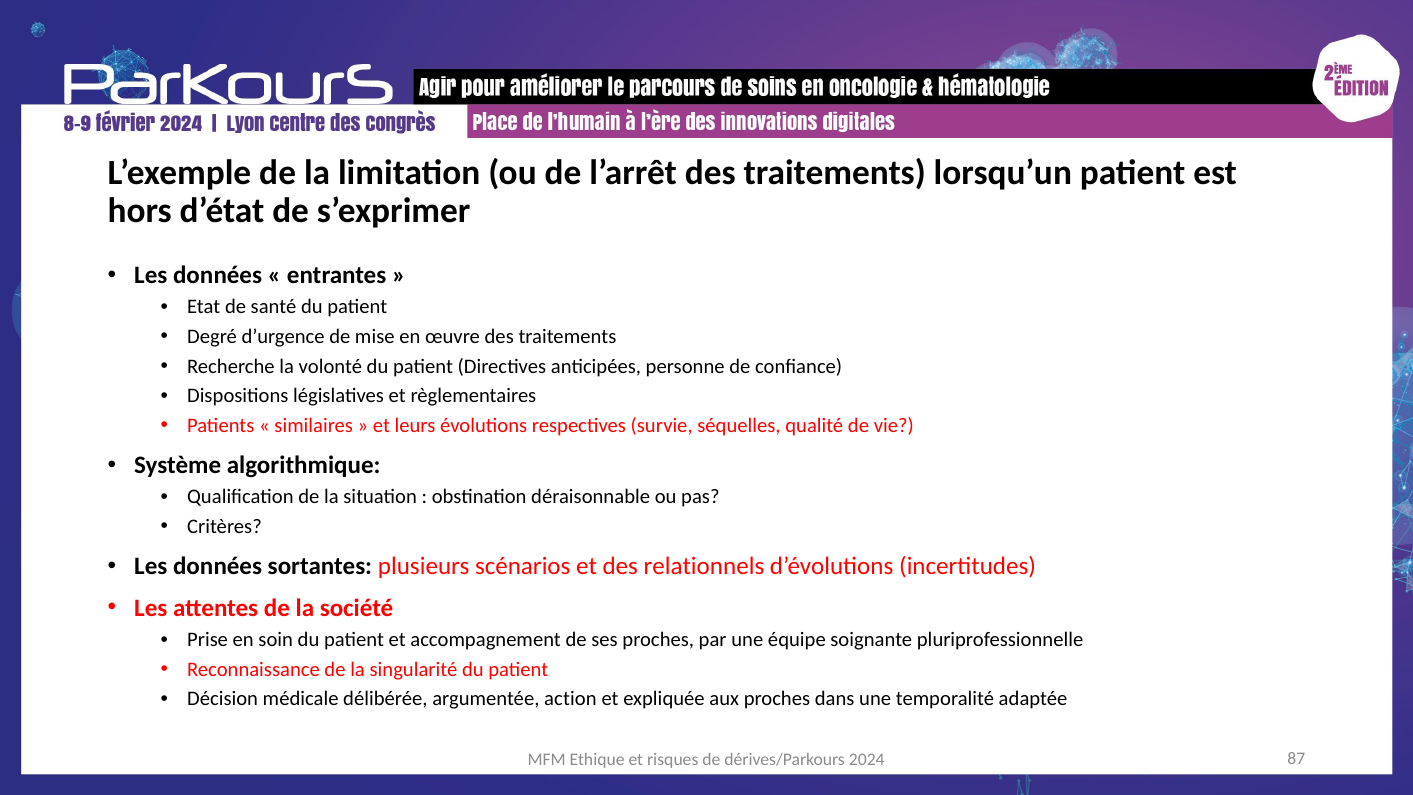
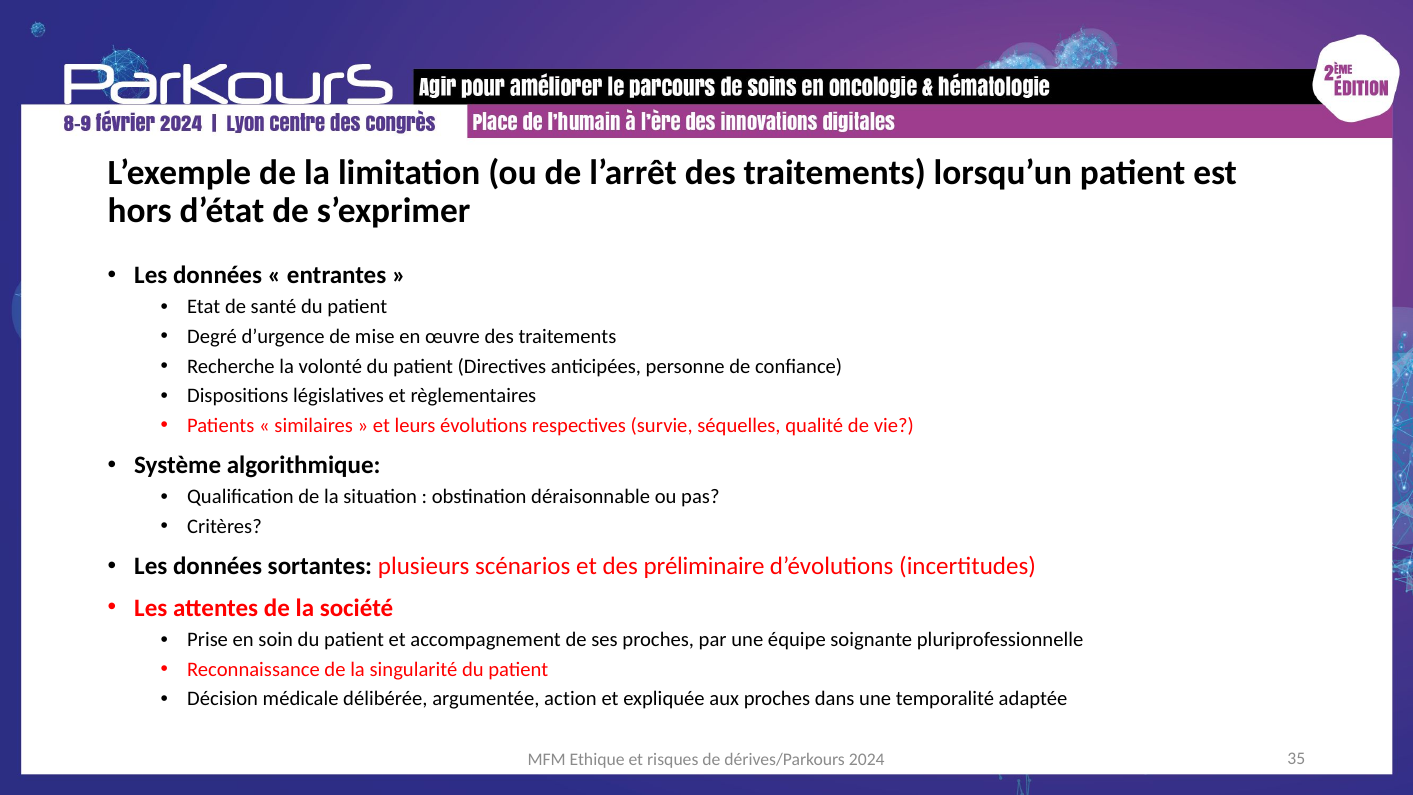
relationnels: relationnels -> préliminaire
87: 87 -> 35
